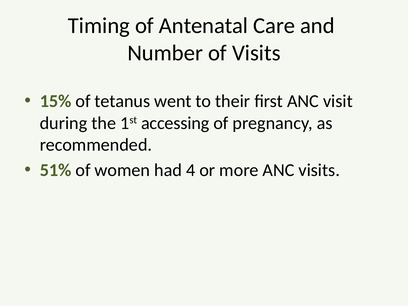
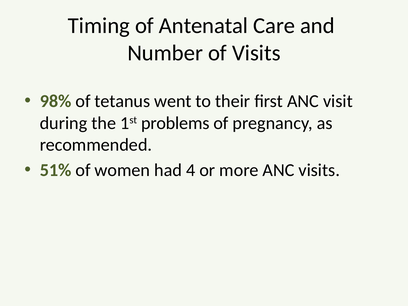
15%: 15% -> 98%
accessing: accessing -> problems
